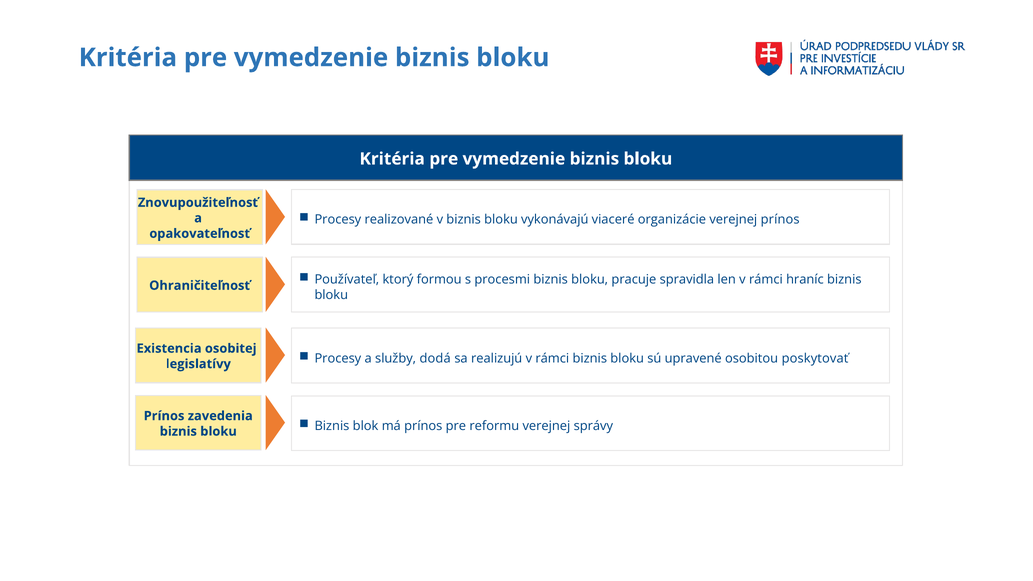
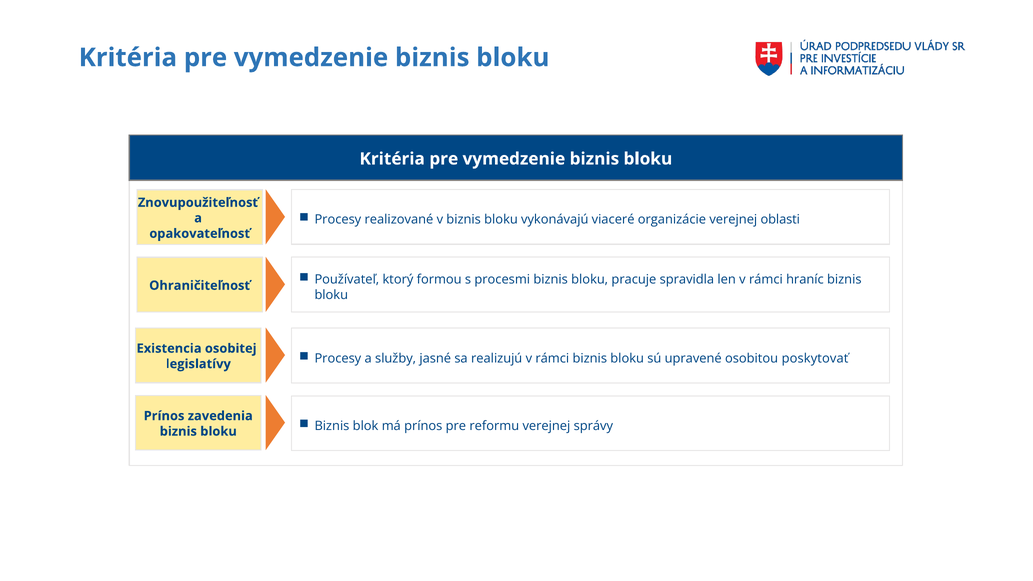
verejnej prínos: prínos -> oblasti
dodá: dodá -> jasné
